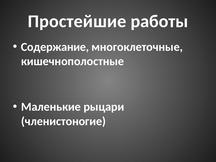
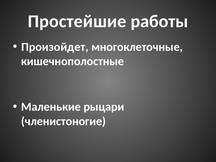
Содержание: Содержание -> Произойдет
